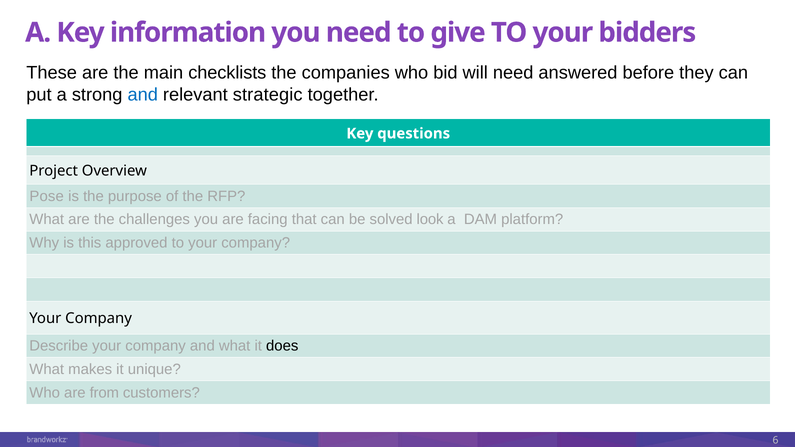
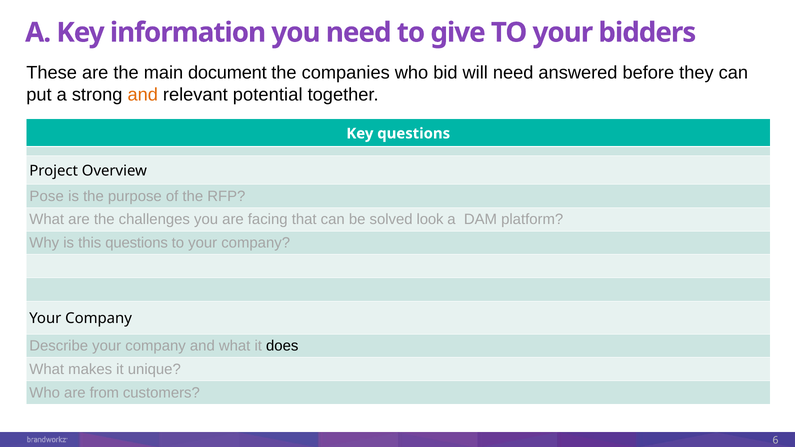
checklists: checklists -> document
and at (143, 95) colour: blue -> orange
strategic: strategic -> potential
this approved: approved -> questions
